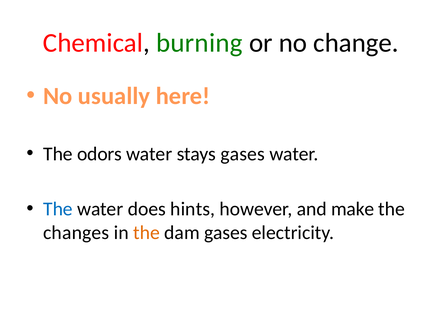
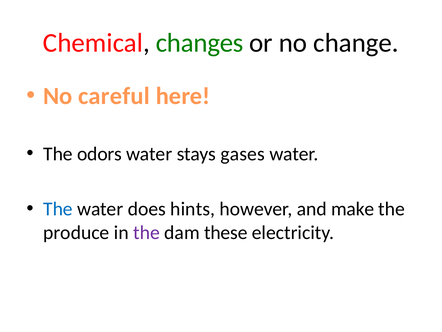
burning: burning -> changes
usually: usually -> careful
changes: changes -> produce
the at (146, 232) colour: orange -> purple
dam gases: gases -> these
